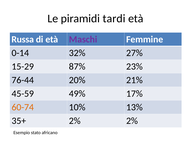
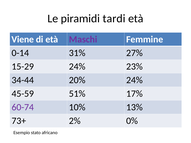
Russa: Russa -> Viene
32%: 32% -> 31%
15-29 87%: 87% -> 24%
76-44: 76-44 -> 34-44
20% 21%: 21% -> 24%
49%: 49% -> 51%
60-74 colour: orange -> purple
35+: 35+ -> 73+
2% 2%: 2% -> 0%
